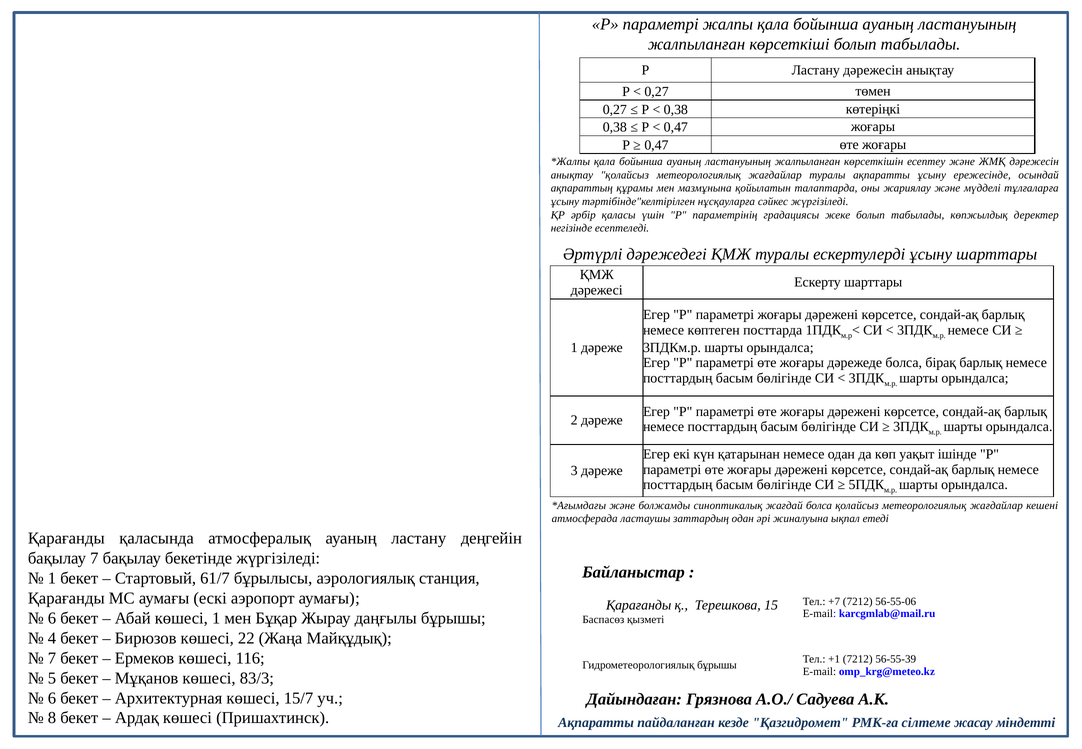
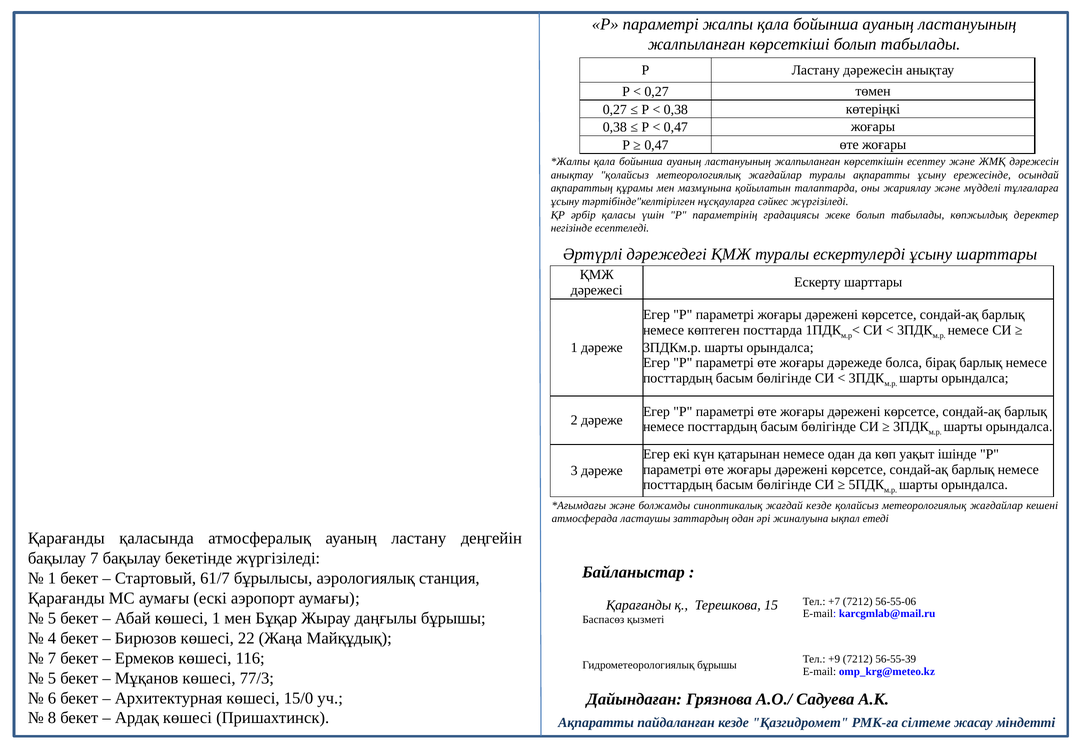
жағдай болса: болса -> кезде
6 at (52, 618): 6 -> 5
+1: +1 -> +9
83/3: 83/3 -> 77/3
15/7: 15/7 -> 15/0
